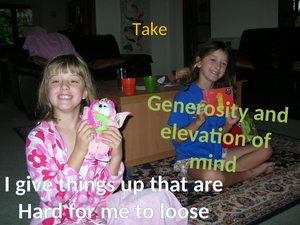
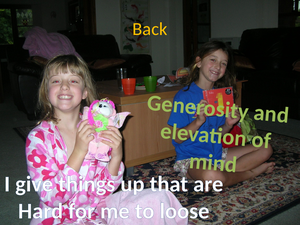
Take: Take -> Back
